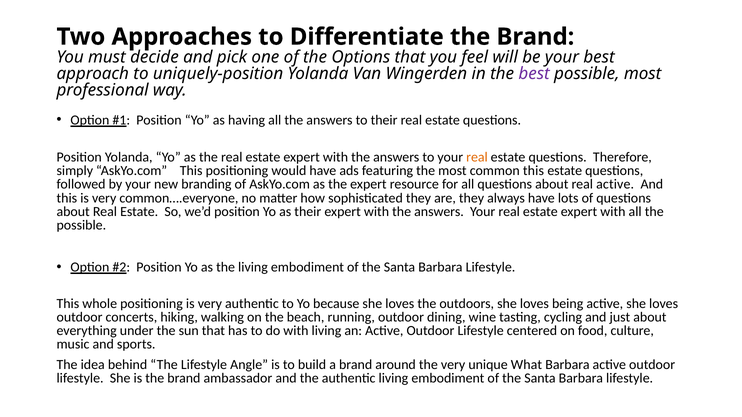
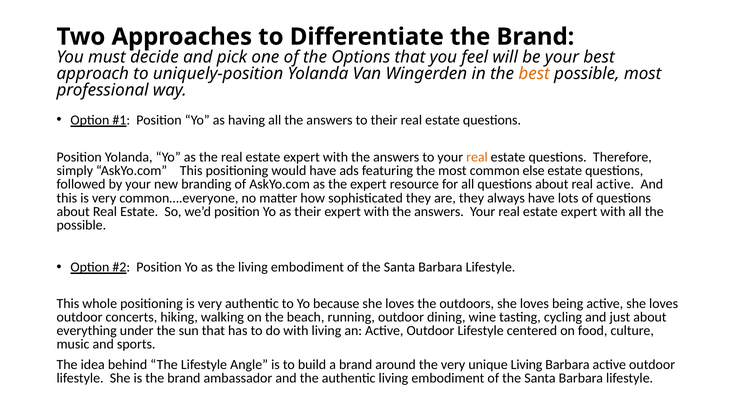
best at (534, 74) colour: purple -> orange
common this: this -> else
unique What: What -> Living
